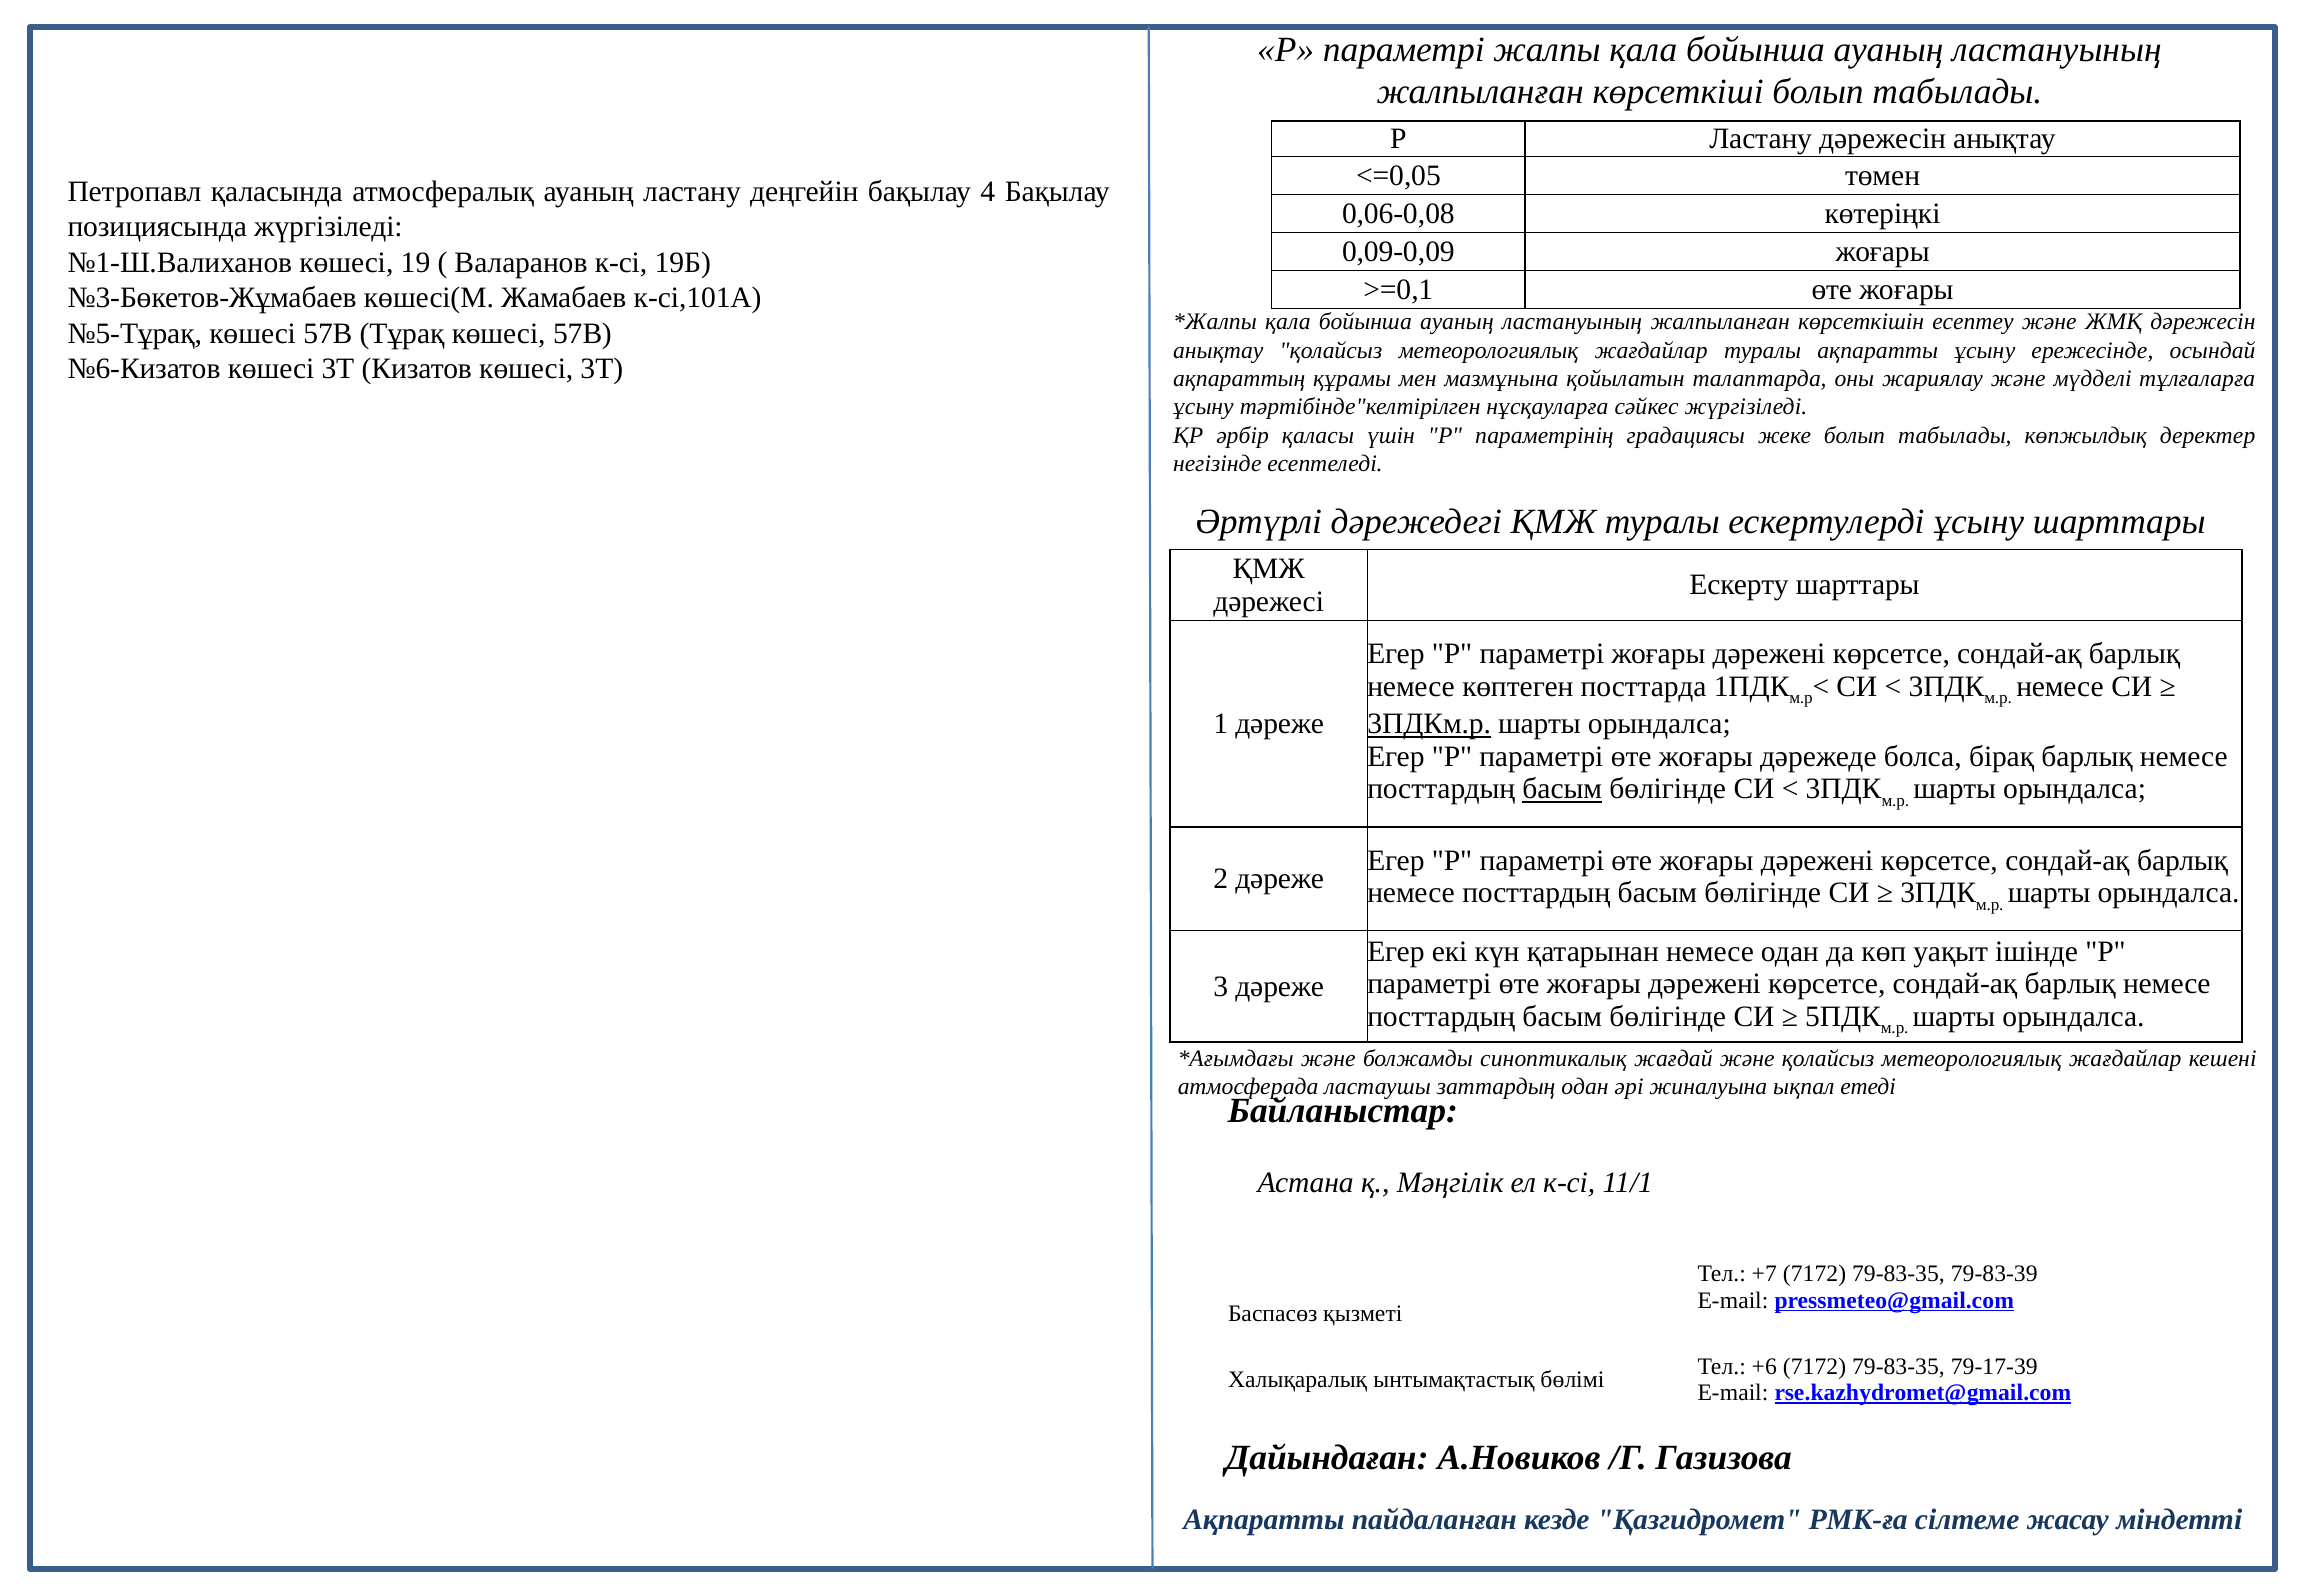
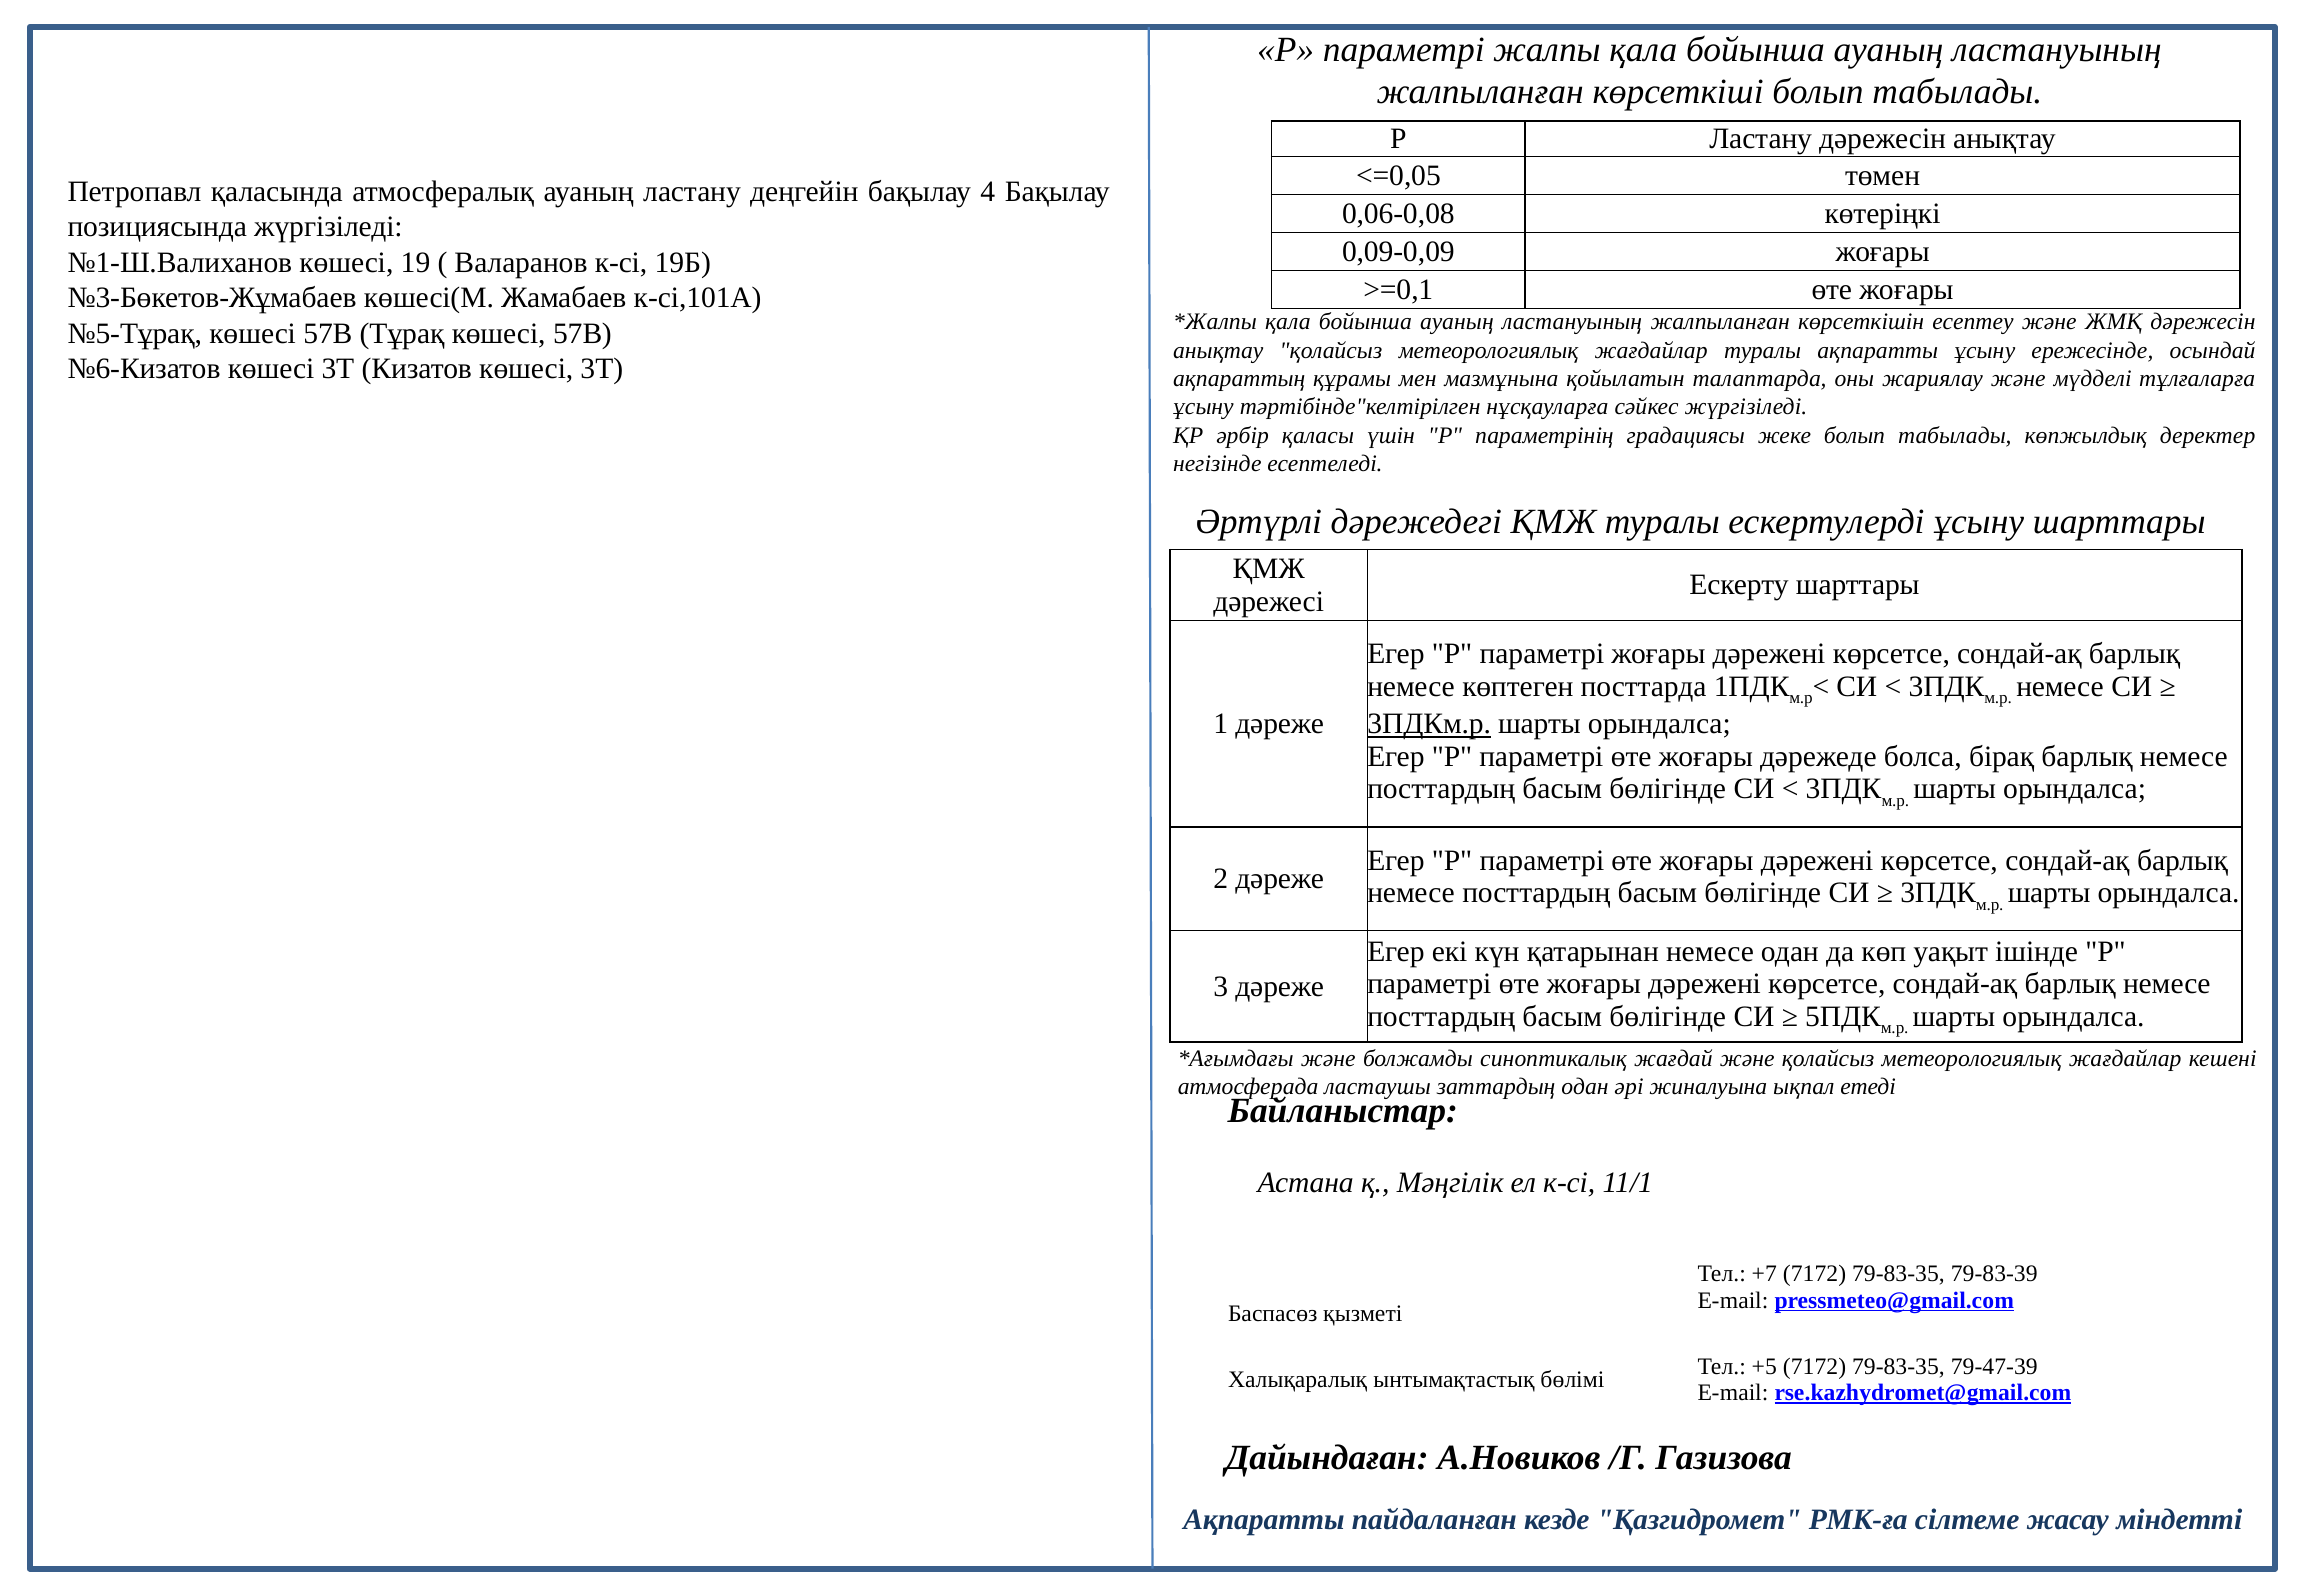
басым at (1562, 789) underline: present -> none
+6: +6 -> +5
79-17-39: 79-17-39 -> 79-47-39
